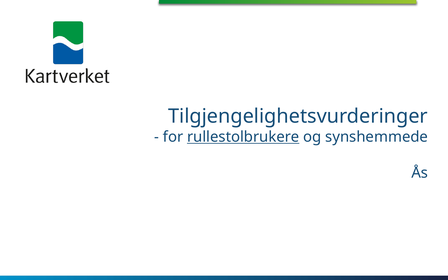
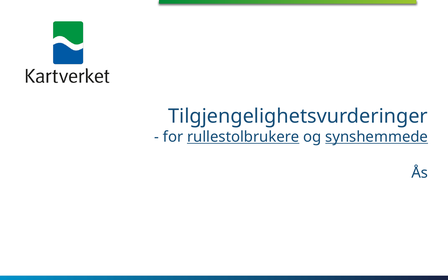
synshemmede underline: none -> present
